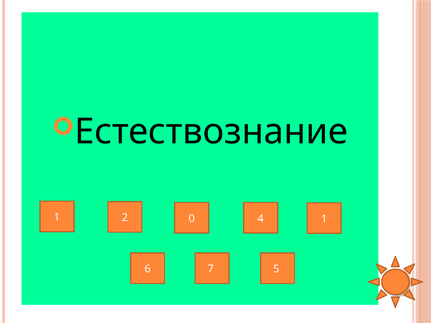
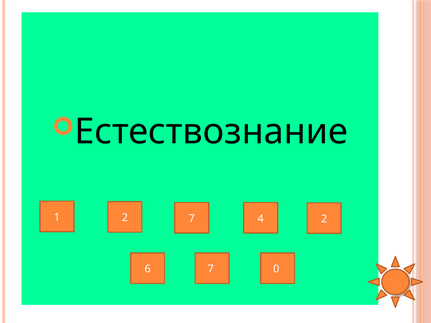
1 2 0: 0 -> 7
4 1: 1 -> 2
5: 5 -> 0
